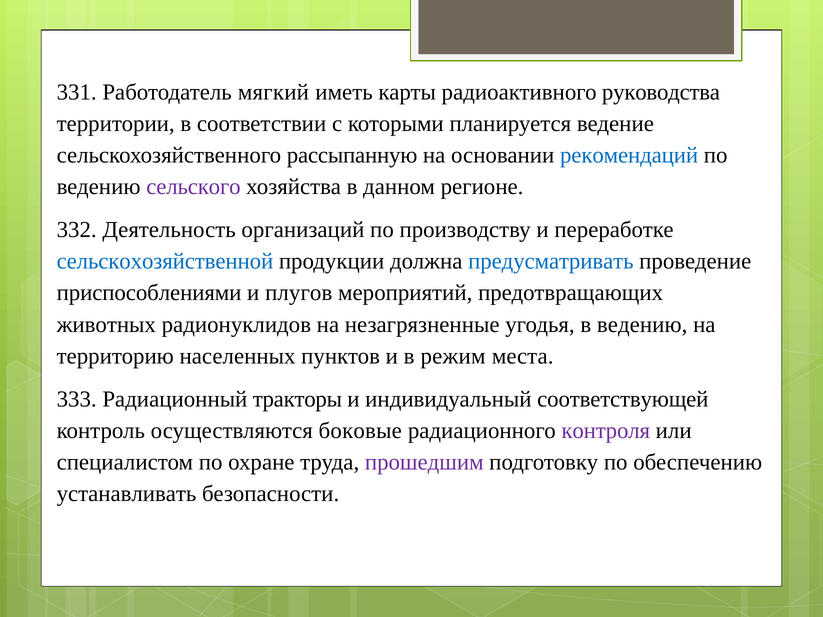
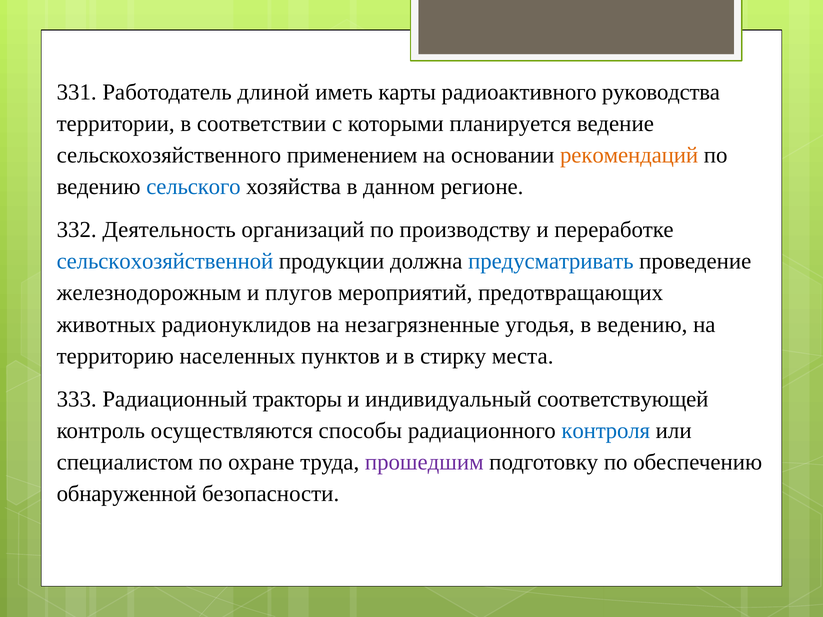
мягкий: мягкий -> длиной
рассыпанную: рассыпанную -> применением
рекомендаций colour: blue -> orange
сельского colour: purple -> blue
приспособлениями: приспособлениями -> железнодорожным
режим: режим -> стирку
боковые: боковые -> способы
контроля colour: purple -> blue
устанавливать: устанавливать -> обнаруженной
